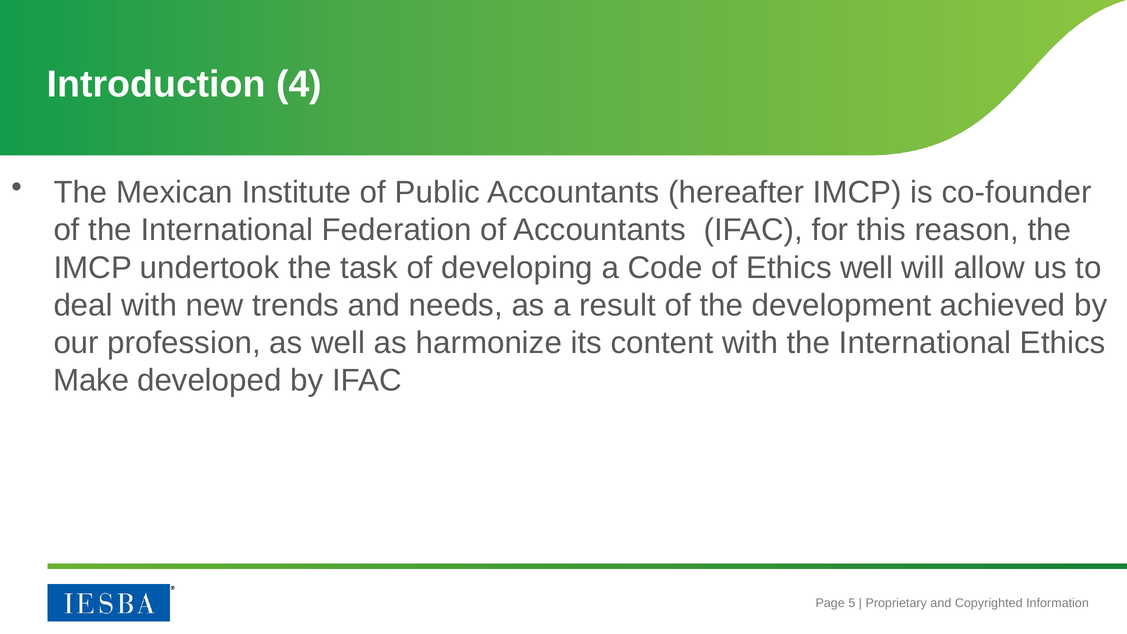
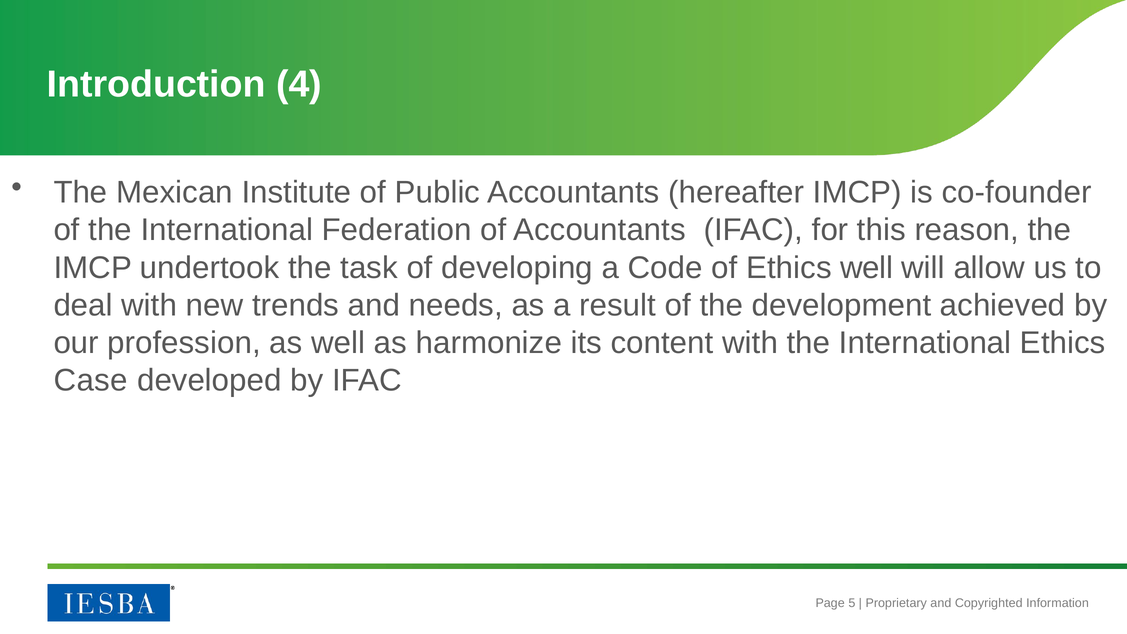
Make: Make -> Case
